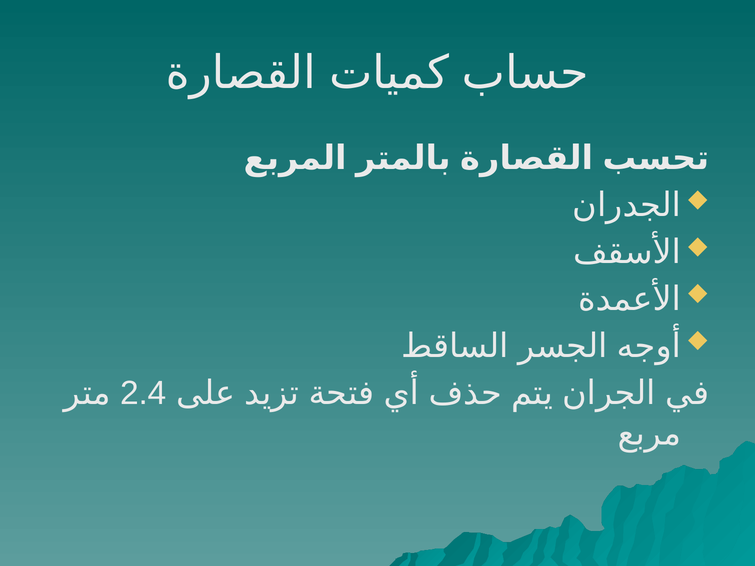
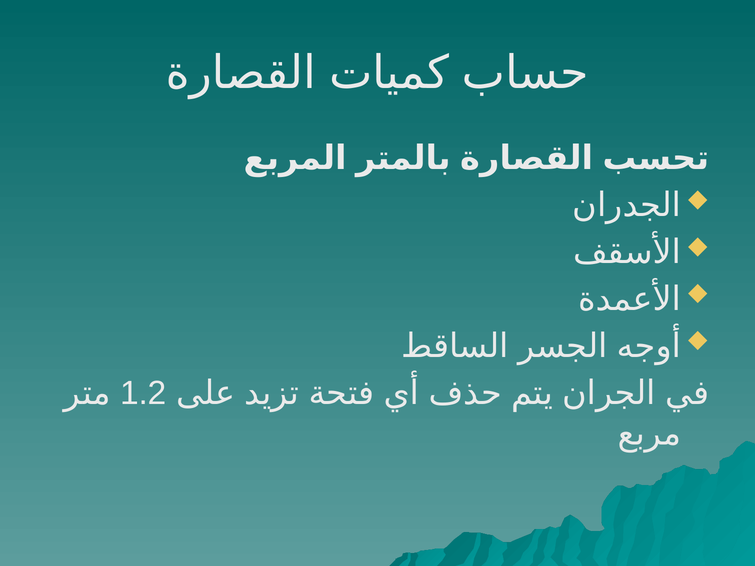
2.4: 2.4 -> 1.2
